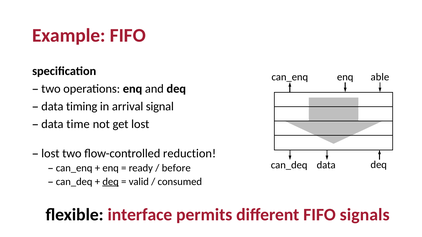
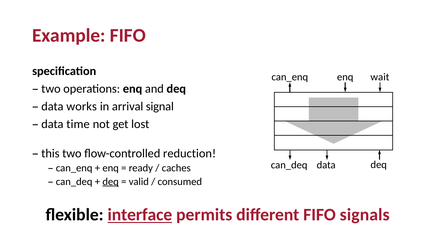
able: able -> wait
timing: timing -> works
lost at (50, 154): lost -> this
before: before -> caches
interface underline: none -> present
